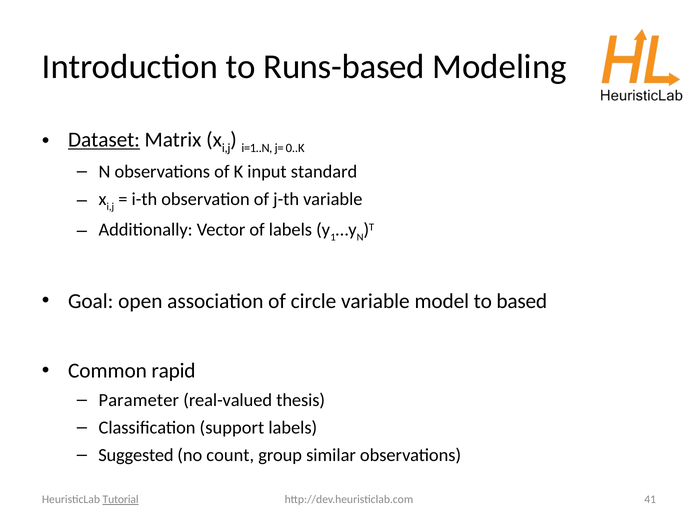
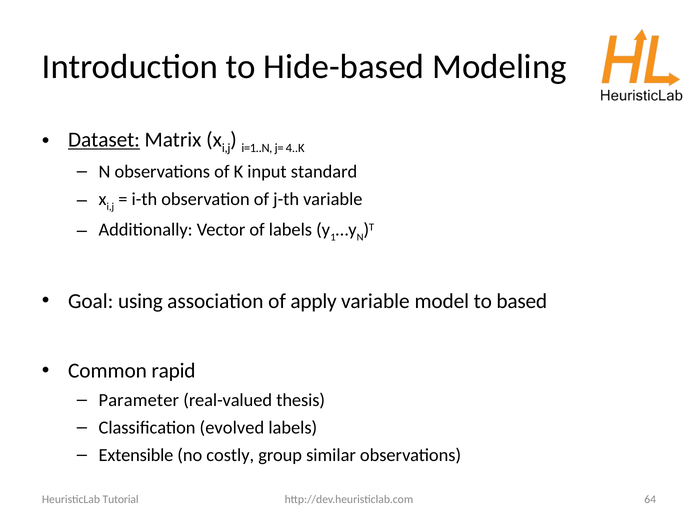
Runs-based: Runs-based -> Hide-based
0..K: 0..K -> 4..K
open: open -> using
circle: circle -> apply
support: support -> evolved
Suggested: Suggested -> Extensible
count: count -> costly
41: 41 -> 64
Tutorial underline: present -> none
